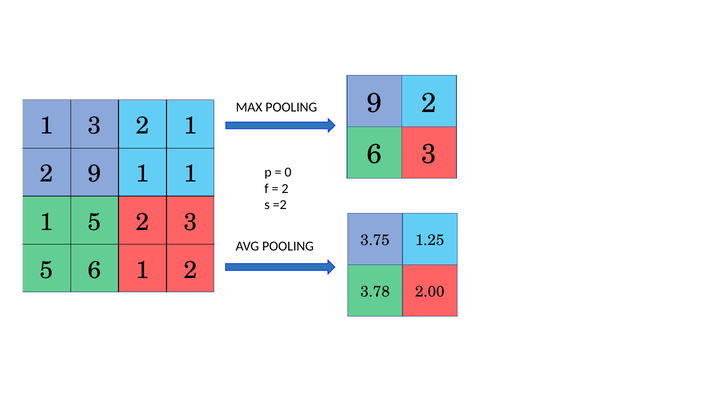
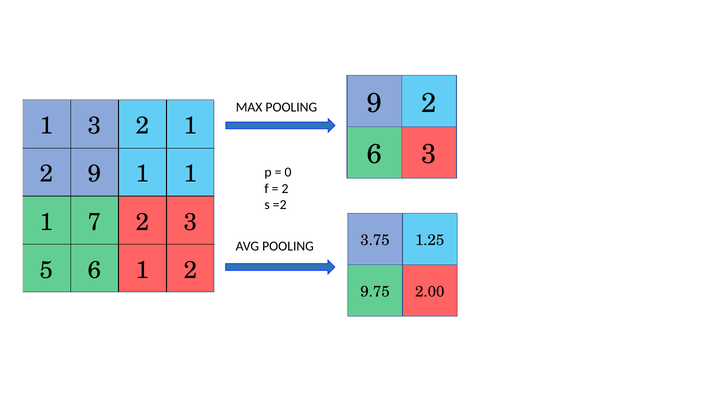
1 5: 5 -> 7
3.78: 3.78 -> 9.75
